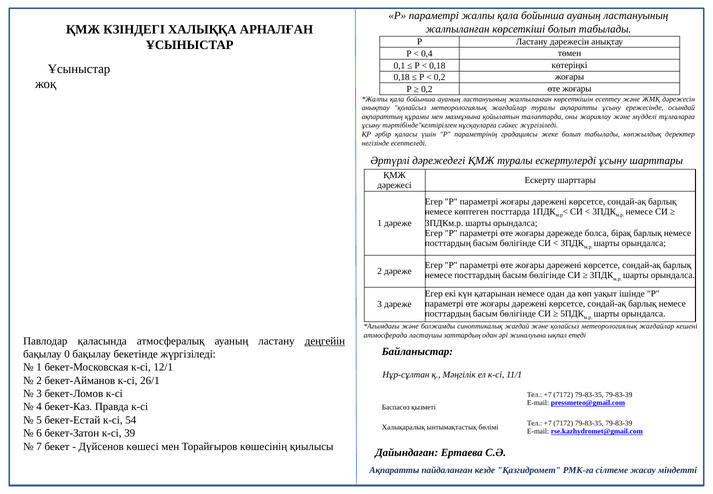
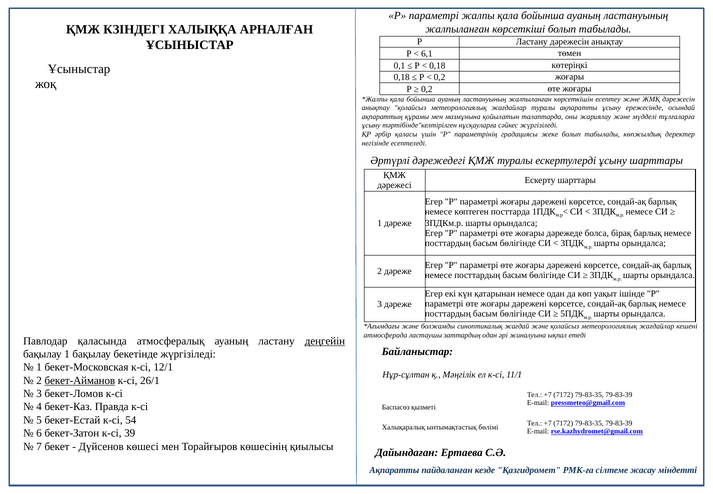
0,4: 0,4 -> 6,1
бақылау 0: 0 -> 1
бекет-Айманов underline: none -> present
